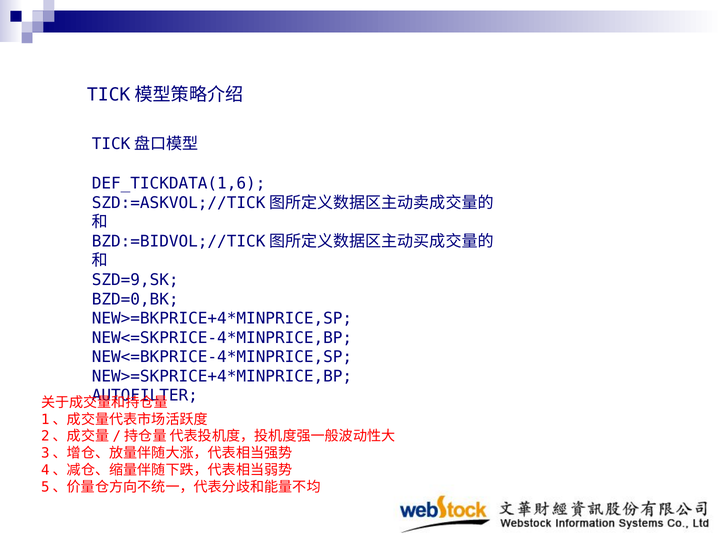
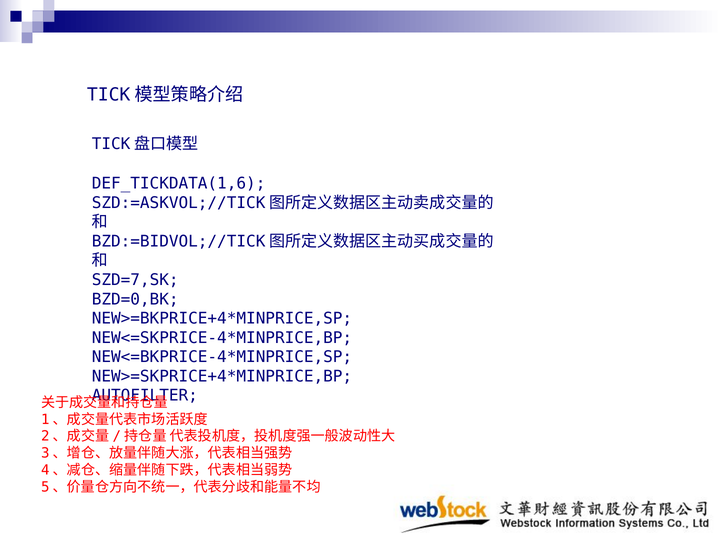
SZD=9,SK: SZD=9,SK -> SZD=7,SK
